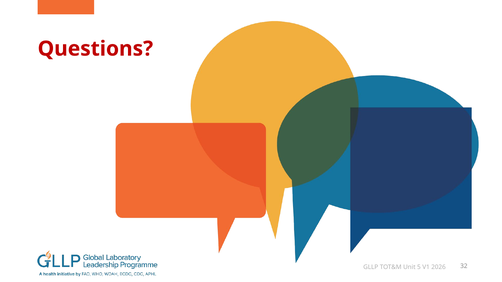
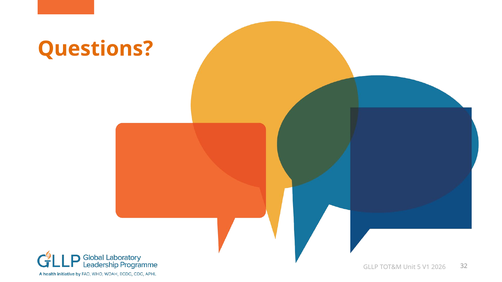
Questions colour: red -> orange
